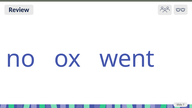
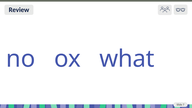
went: went -> what
